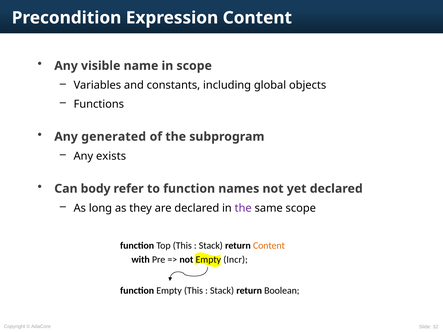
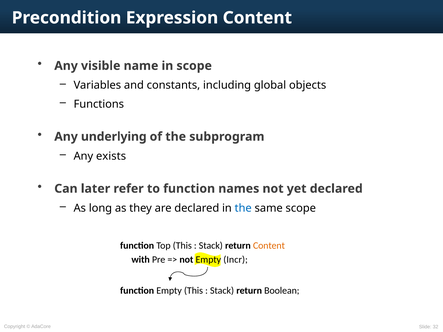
generated: generated -> underlying
body: body -> later
the at (243, 208) colour: purple -> blue
